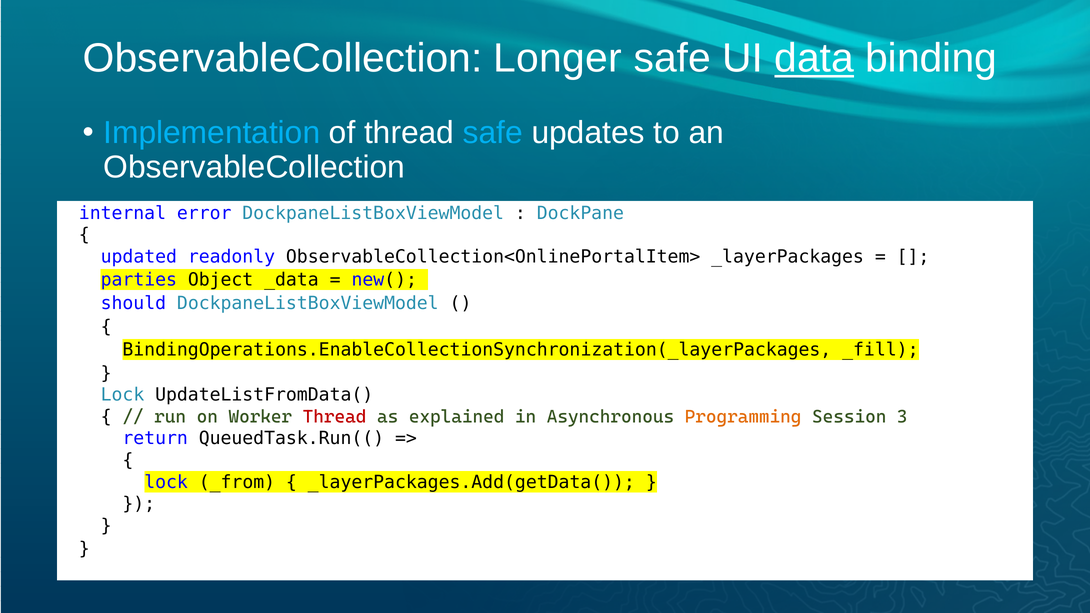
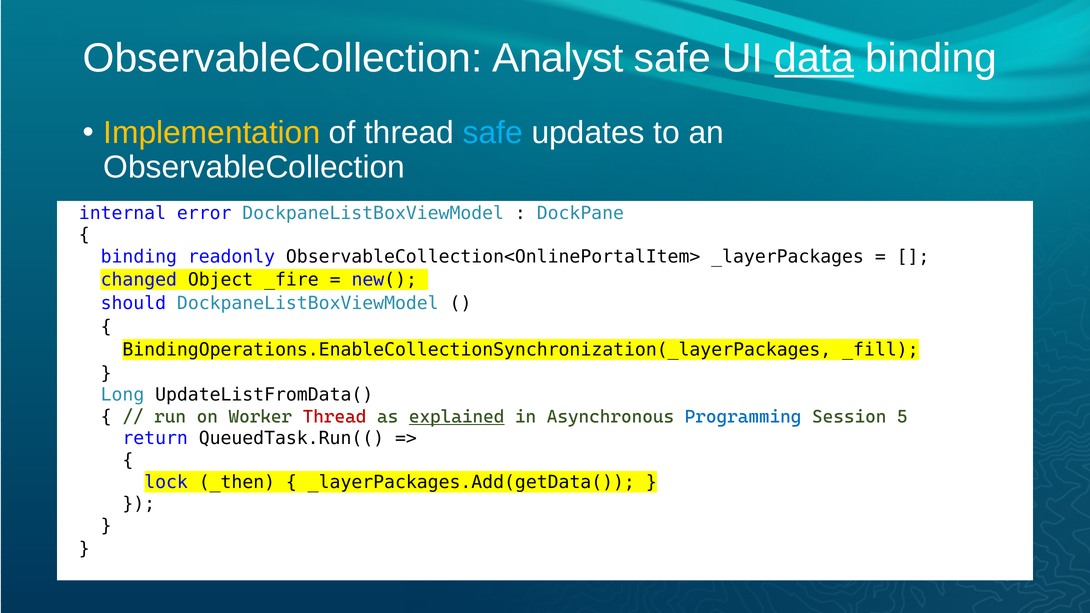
Longer: Longer -> Analyst
Implementation colour: light blue -> yellow
updated at (139, 257): updated -> binding
parties: parties -> changed
_data: _data -> _fire
Lock at (122, 395): Lock -> Long
explained underline: none -> present
Programming colour: orange -> blue
3: 3 -> 5
_from: _from -> _then
